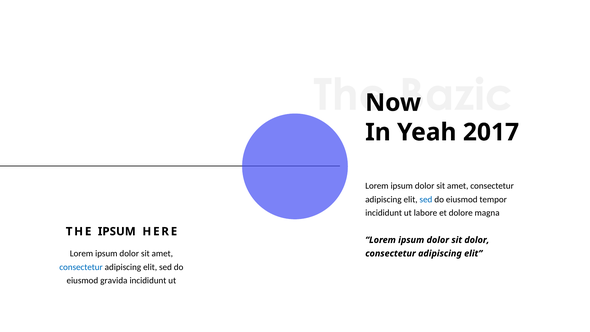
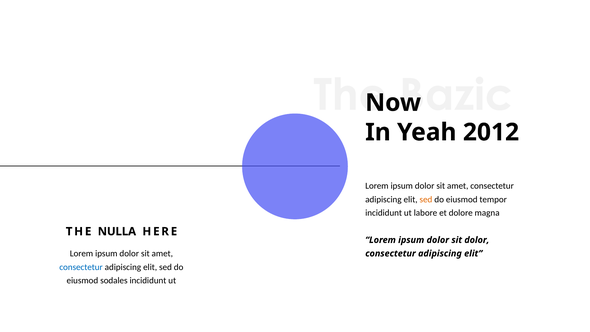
2017: 2017 -> 2012
sed at (426, 199) colour: blue -> orange
THE IPSUM: IPSUM -> NULLA
gravida: gravida -> sodales
